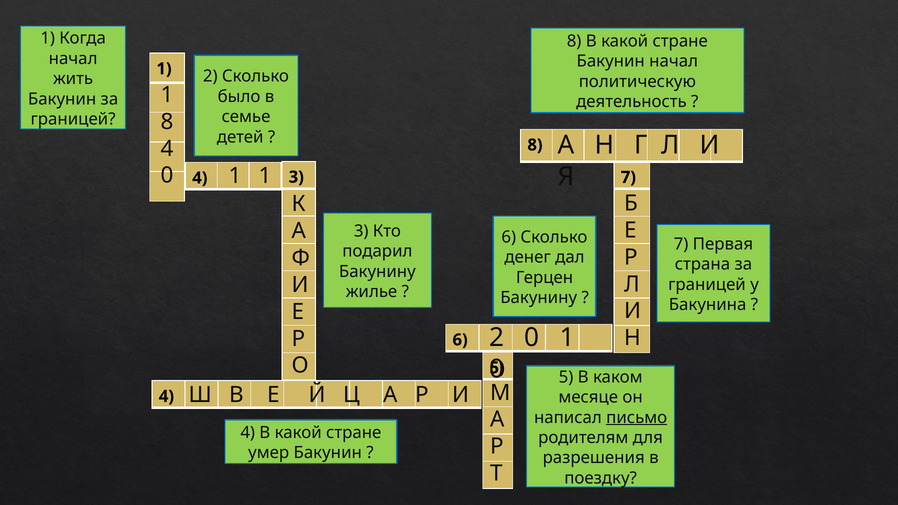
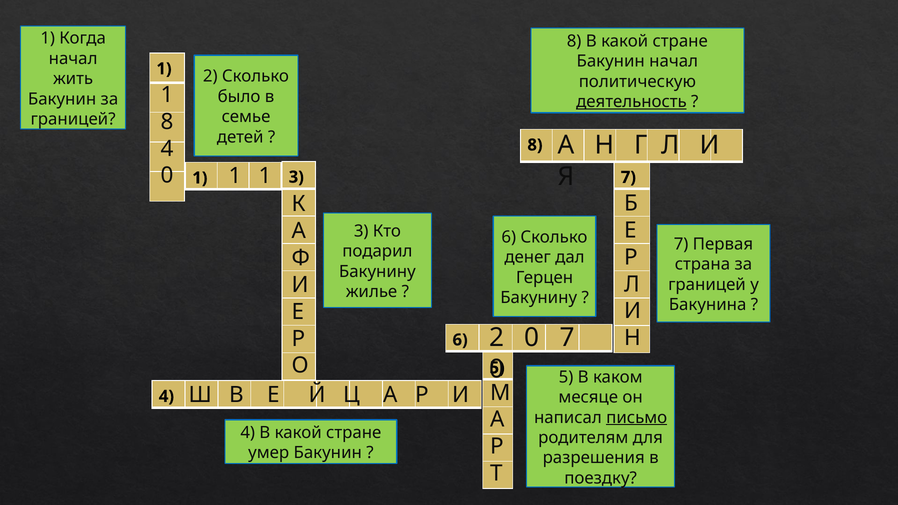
деятельность underline: none -> present
0 4: 4 -> 1
2 0 1: 1 -> 7
